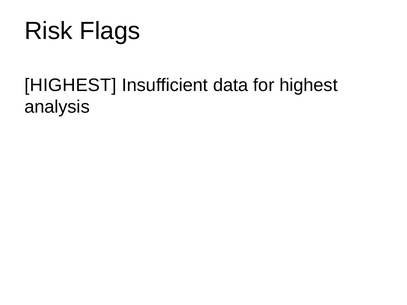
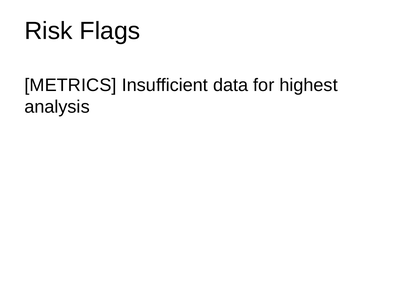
HIGHEST at (70, 85): HIGHEST -> METRICS
